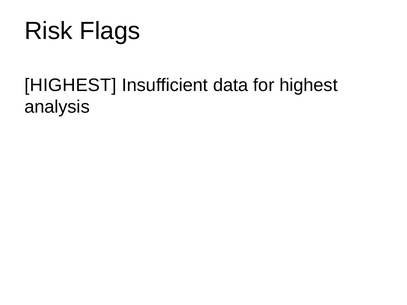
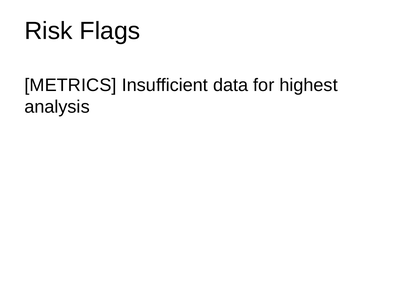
HIGHEST at (70, 85): HIGHEST -> METRICS
